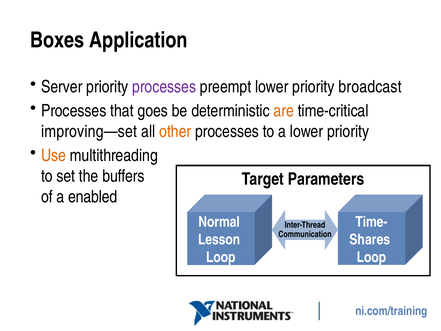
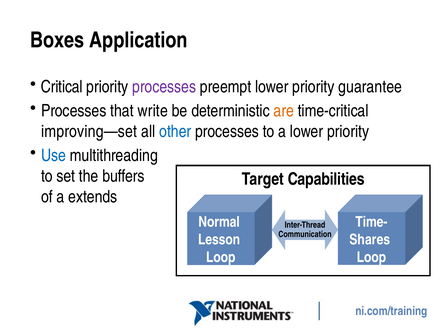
Server: Server -> Critical
broadcast: broadcast -> guarantee
goes: goes -> write
other colour: orange -> blue
Use colour: orange -> blue
Parameters: Parameters -> Capabilities
enabled: enabled -> extends
